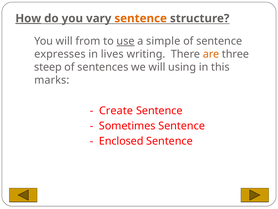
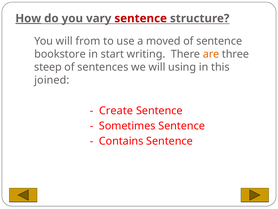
sentence at (141, 18) colour: orange -> red
use underline: present -> none
simple: simple -> moved
expresses: expresses -> bookstore
lives: lives -> start
marks: marks -> joined
Enclosed: Enclosed -> Contains
